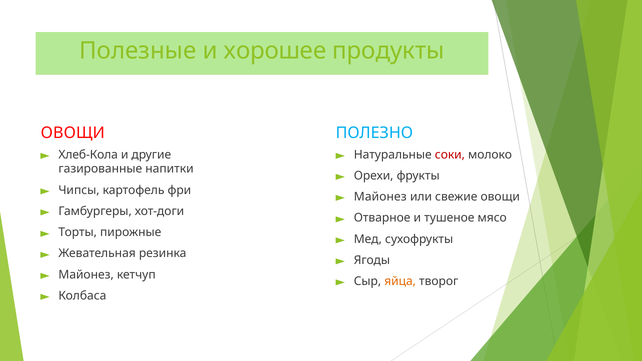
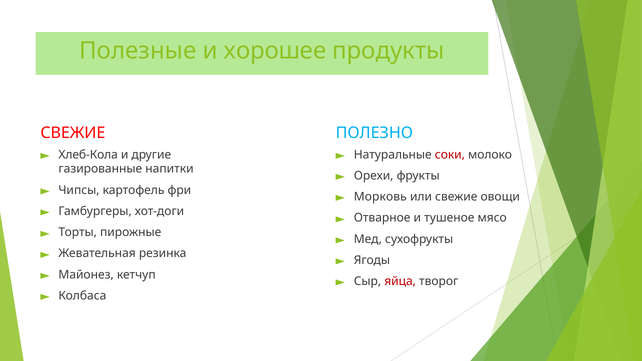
ОВОЩИ at (73, 133): ОВОЩИ -> СВЕЖИЕ
Майонез at (380, 197): Майонез -> Морковь
яйца colour: orange -> red
